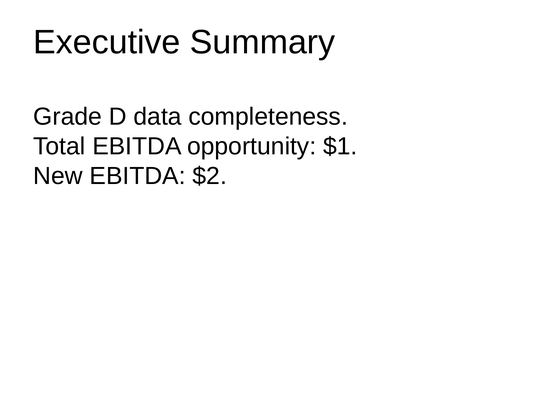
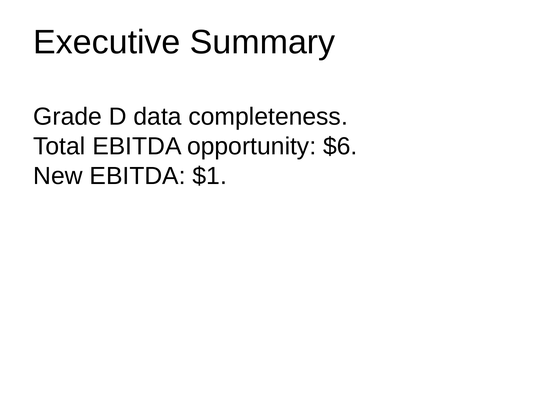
$1: $1 -> $6
$2: $2 -> $1
